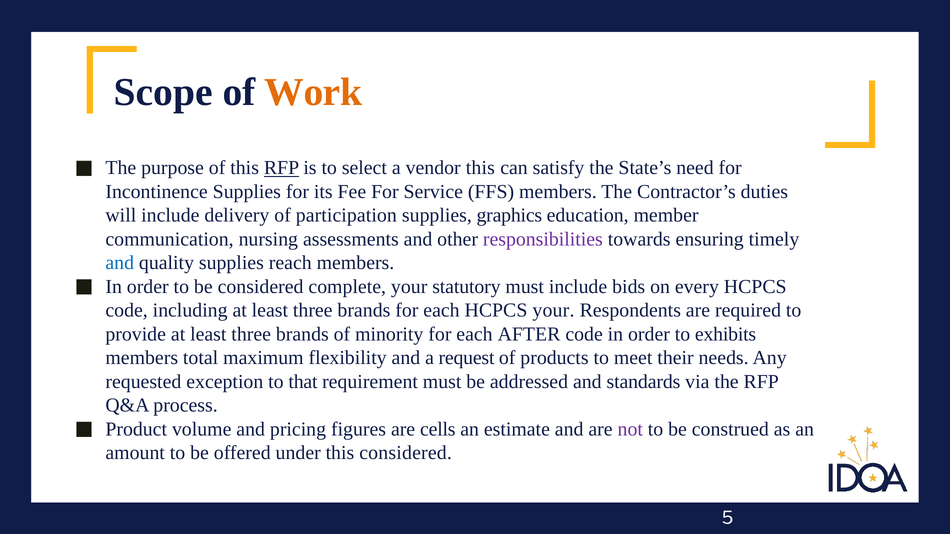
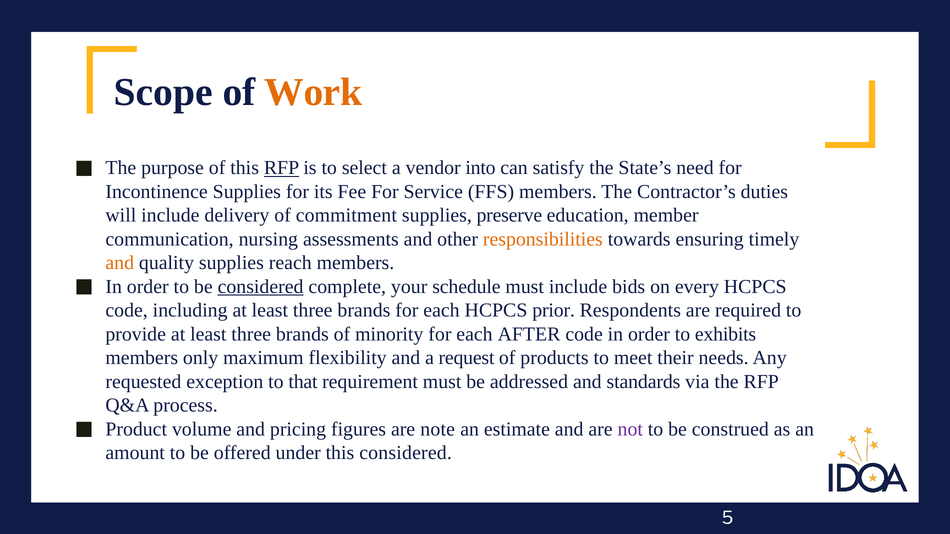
vendor this: this -> into
participation: participation -> commitment
graphics: graphics -> preserve
responsibilities colour: purple -> orange
and at (120, 263) colour: blue -> orange
considered at (261, 287) underline: none -> present
statutory: statutory -> schedule
HCPCS your: your -> prior
total: total -> only
cells: cells -> note
